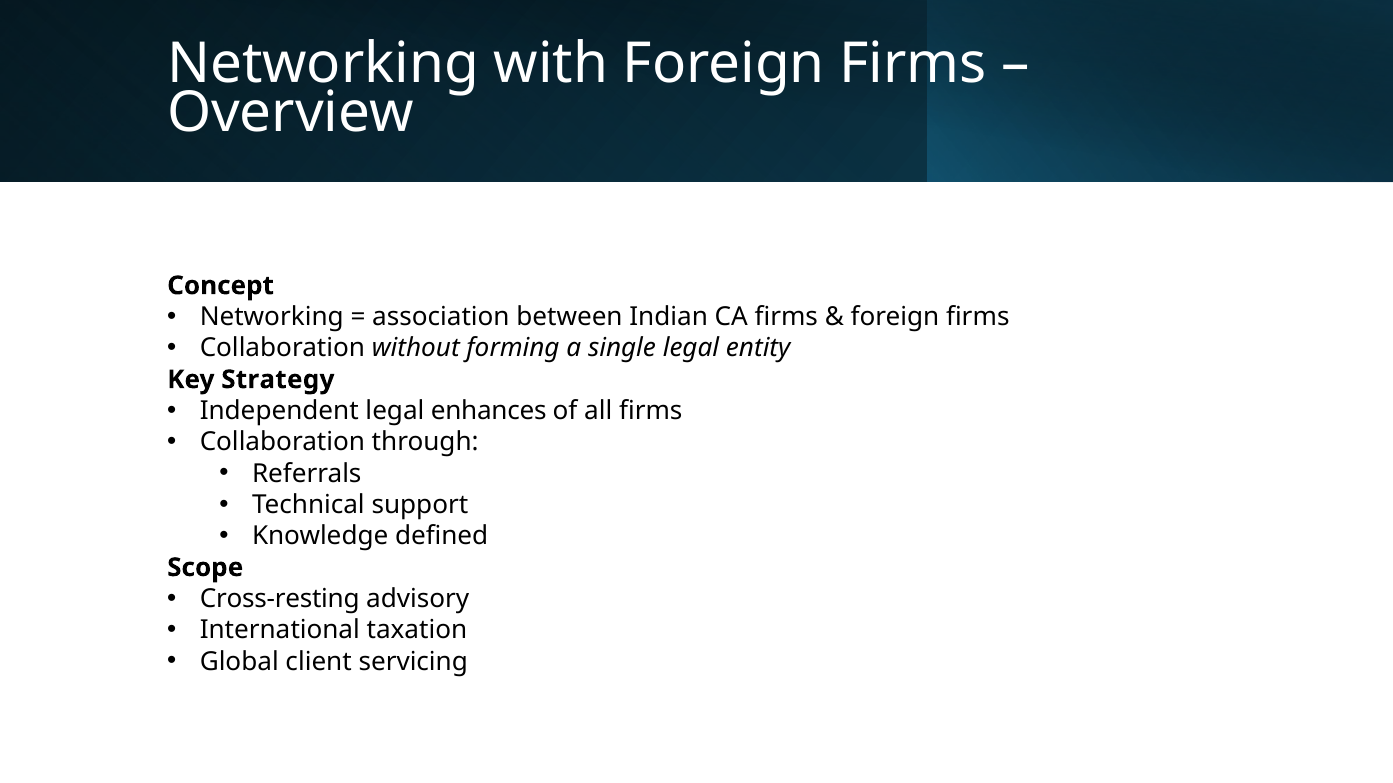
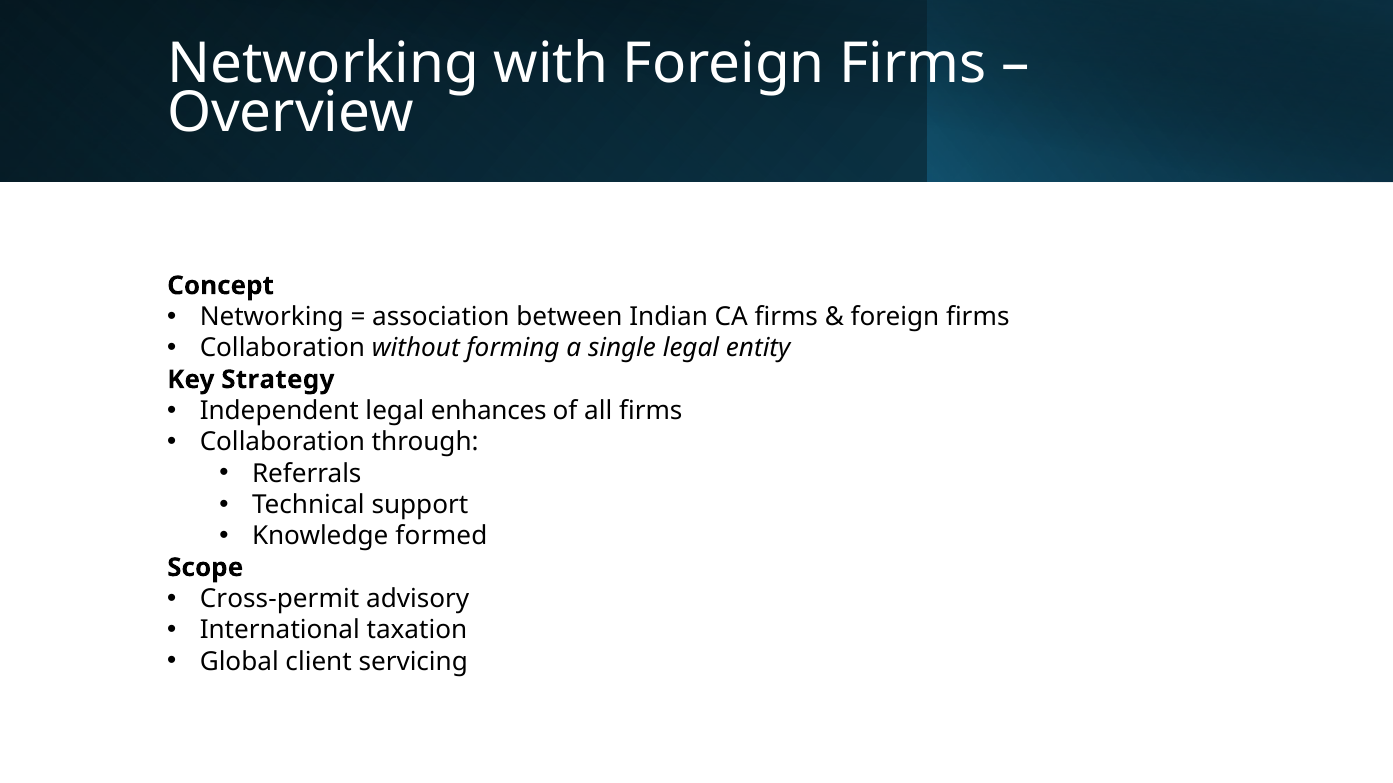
defined: defined -> formed
Cross-resting: Cross-resting -> Cross-permit
